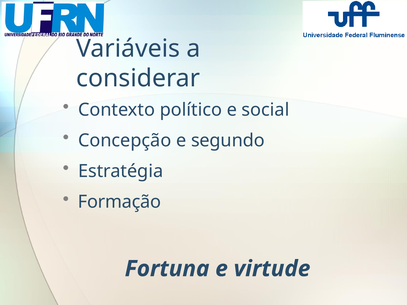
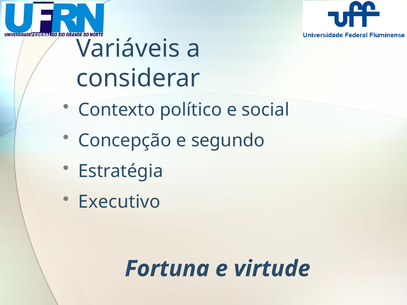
Formação: Formação -> Executivo
